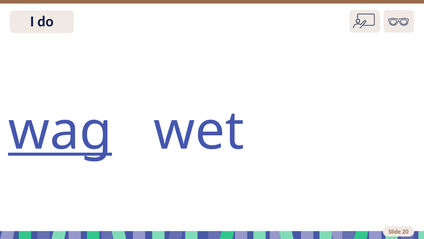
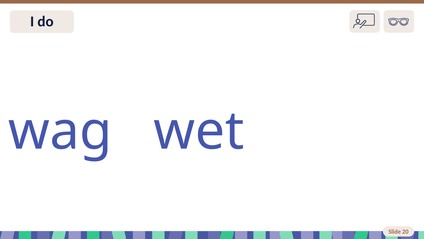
wag underline: present -> none
